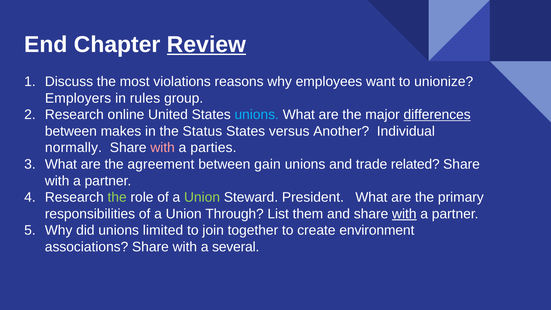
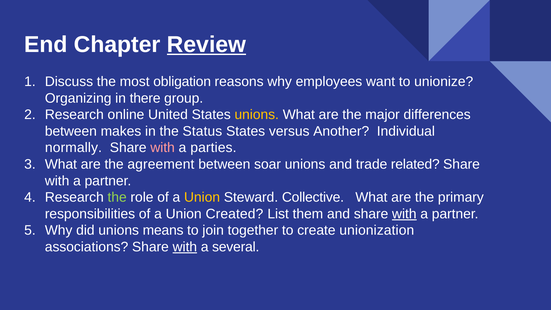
violations: violations -> obligation
Employers: Employers -> Organizing
rules: rules -> there
unions at (257, 115) colour: light blue -> yellow
differences underline: present -> none
gain: gain -> soar
Union at (202, 197) colour: light green -> yellow
President: President -> Collective
Through: Through -> Created
limited: limited -> means
environment: environment -> unionization
with at (185, 247) underline: none -> present
